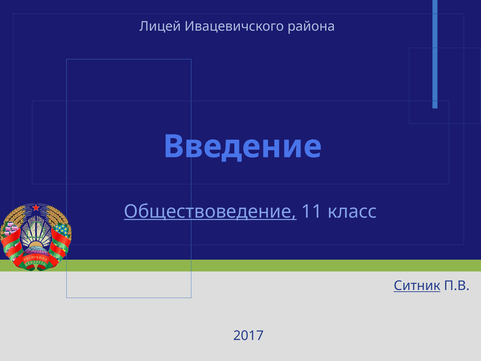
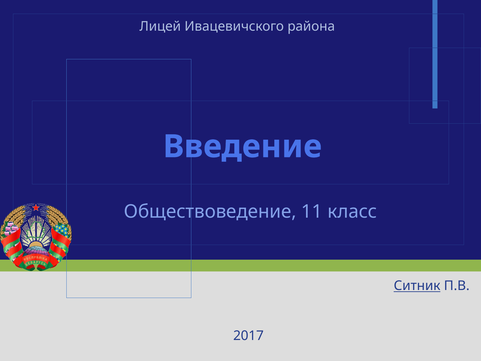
Обществоведение underline: present -> none
